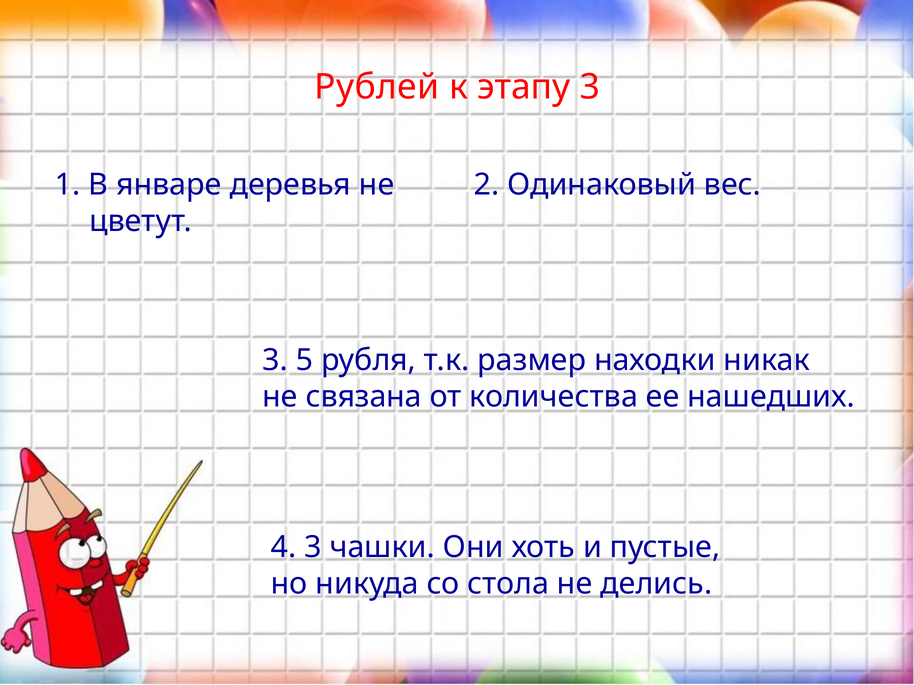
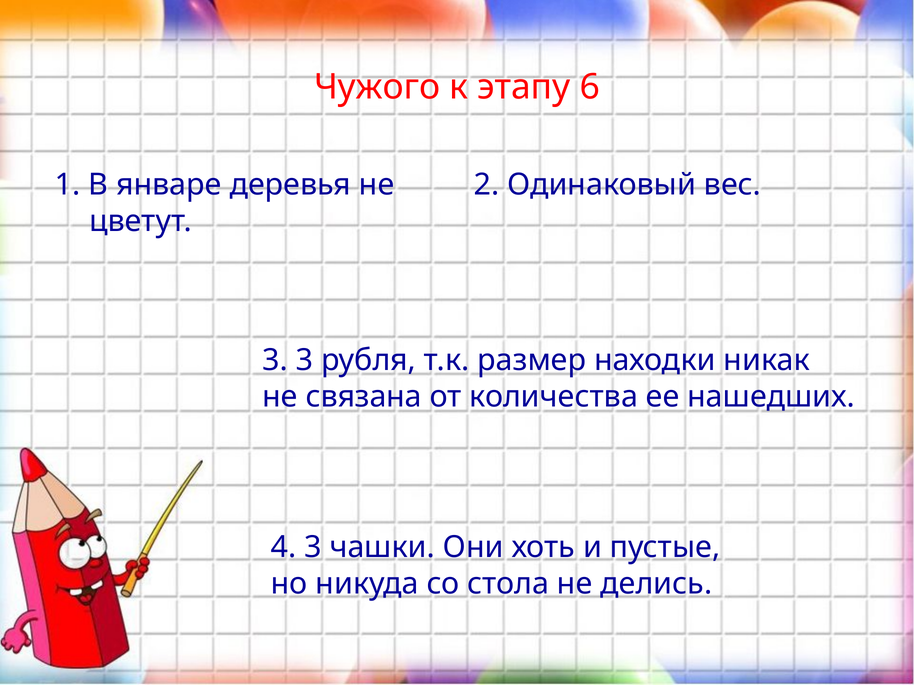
Рублей: Рублей -> Чужого
этапу 3: 3 -> 6
3 5: 5 -> 3
